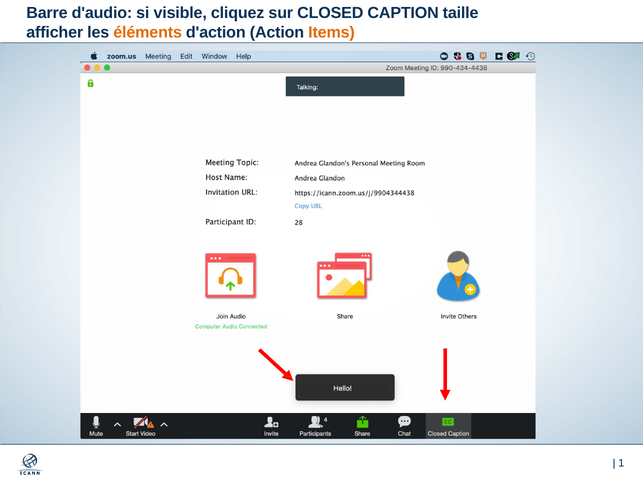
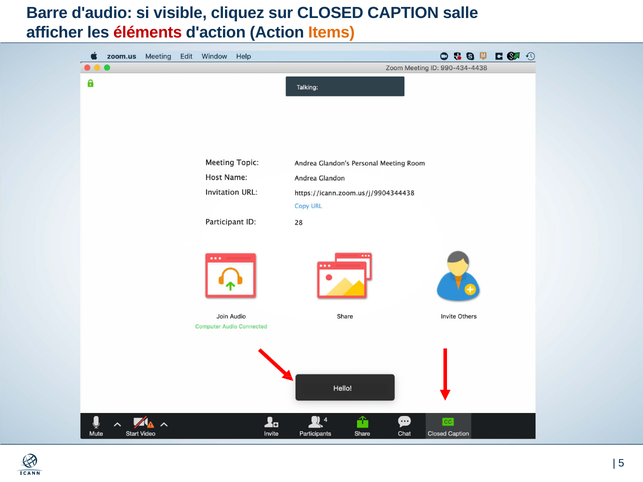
taille: taille -> salle
éléments colour: orange -> red
1: 1 -> 5
